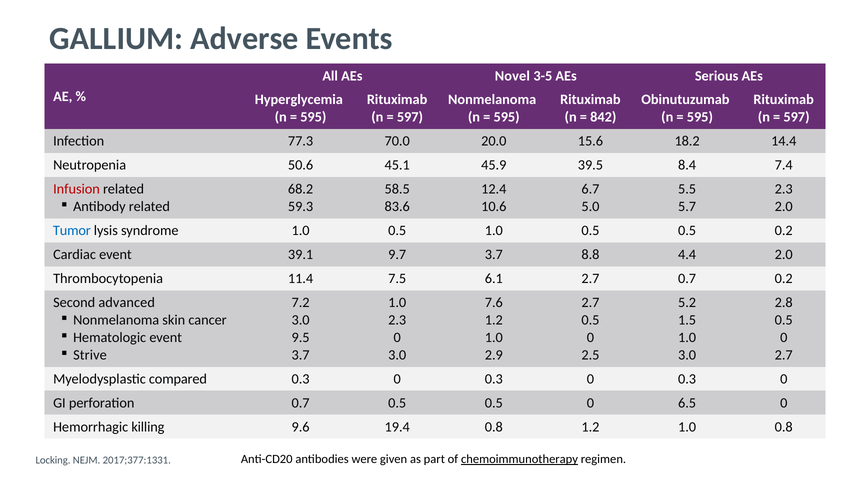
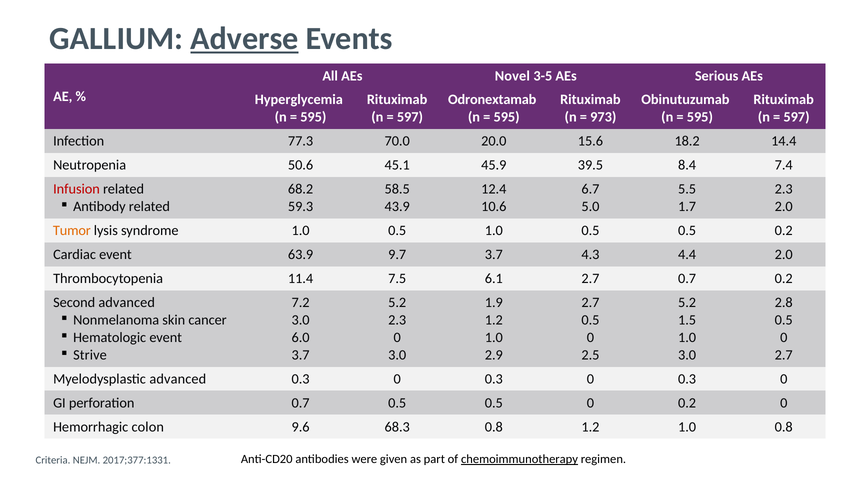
Adverse underline: none -> present
Nonmelanoma at (492, 100): Nonmelanoma -> Odronextamab
842: 842 -> 973
83.6: 83.6 -> 43.9
5.7: 5.7 -> 1.7
Tumor colour: blue -> orange
39.1: 39.1 -> 63.9
8.8: 8.8 -> 4.3
1.0 at (397, 303): 1.0 -> 5.2
7.6: 7.6 -> 1.9
9.5: 9.5 -> 6.0
Myelodysplastic compared: compared -> advanced
0 6.5: 6.5 -> 0.2
killing: killing -> colon
19.4: 19.4 -> 68.3
Locking: Locking -> Criteria
